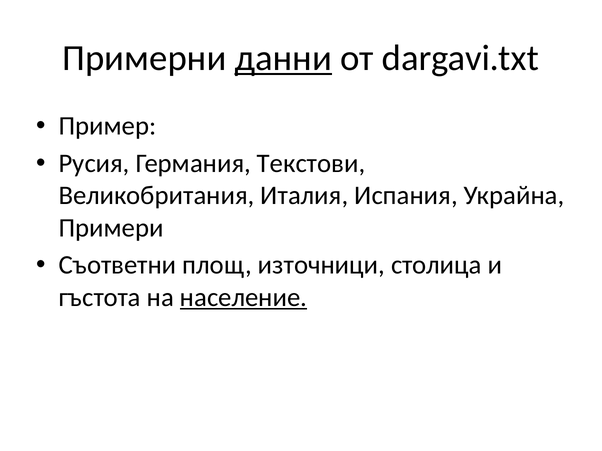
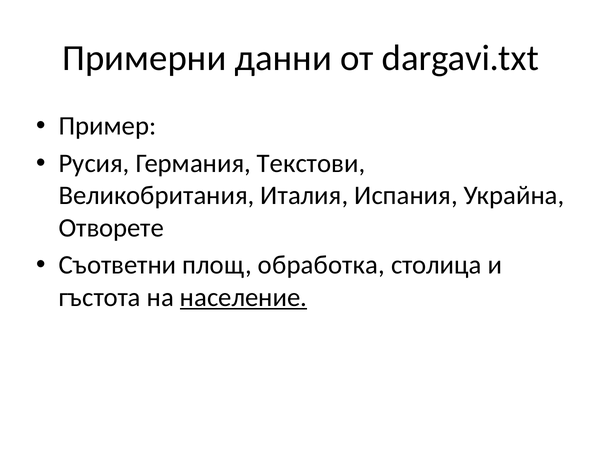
данни underline: present -> none
Примери: Примери -> Отворете
източници: източници -> обработка
